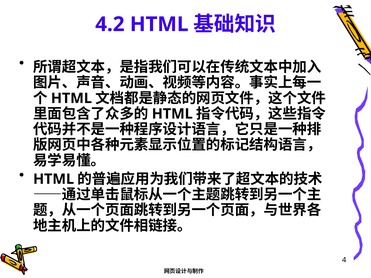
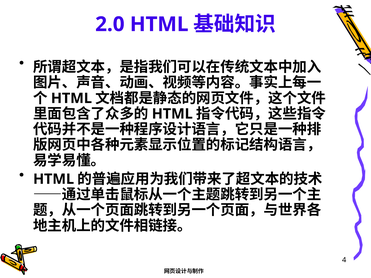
4.2: 4.2 -> 2.0
